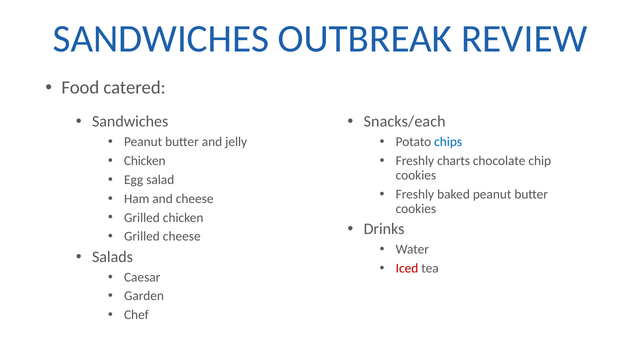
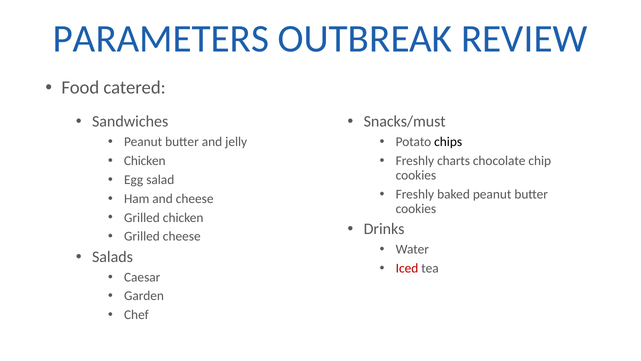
SANDWICHES at (161, 39): SANDWICHES -> PARAMETERS
Snacks/each: Snacks/each -> Snacks/must
chips colour: blue -> black
